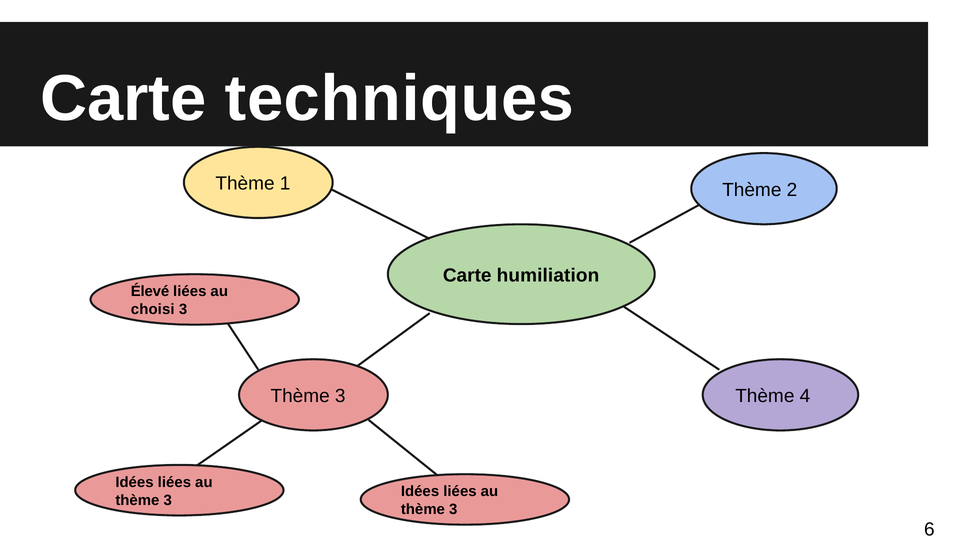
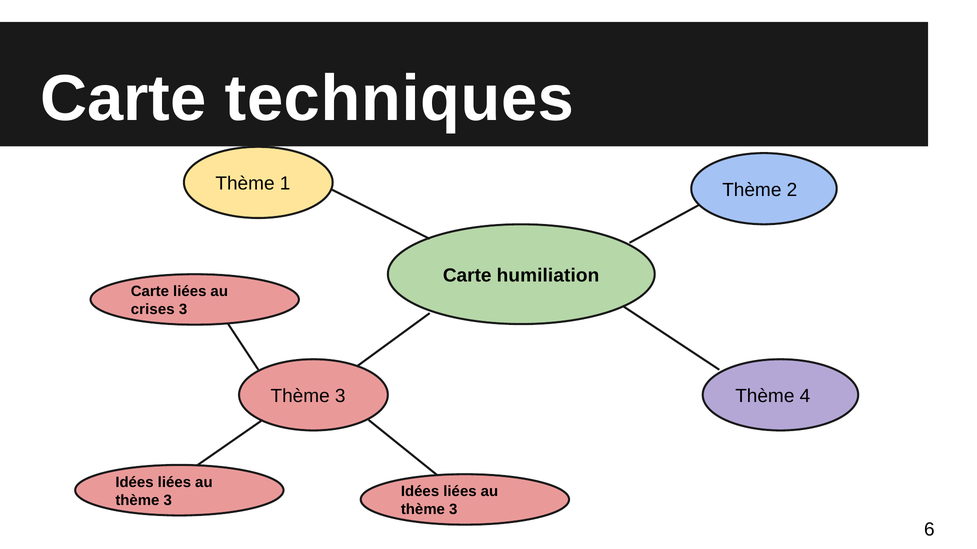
Élevé at (150, 292): Élevé -> Carte
choisi: choisi -> crises
